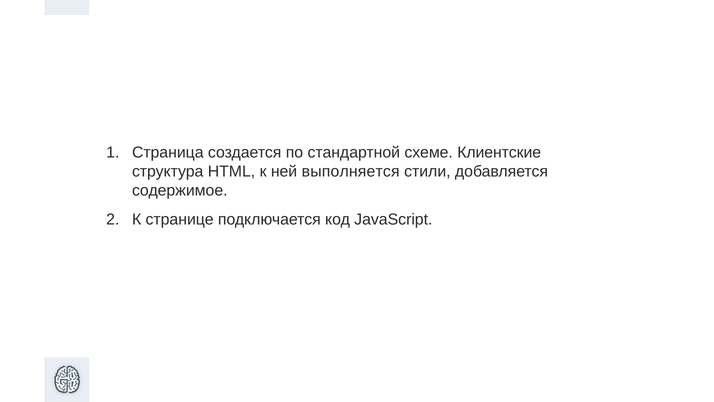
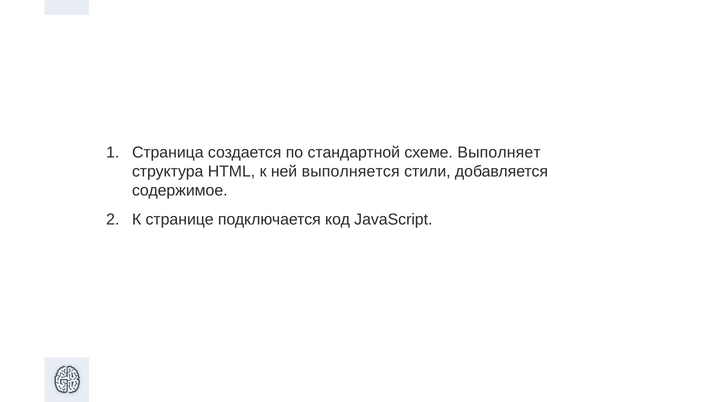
Клиентские: Клиентские -> Выполняет
